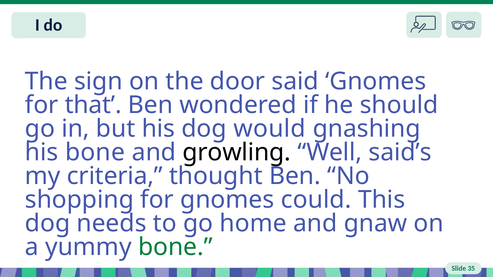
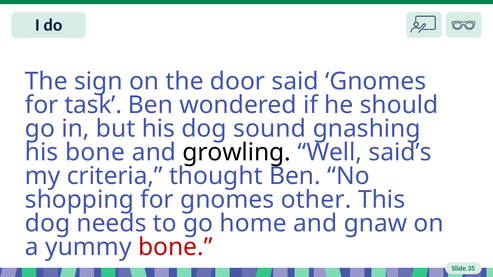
that: that -> task
would: would -> sound
could: could -> other
bone at (175, 247) colour: green -> red
